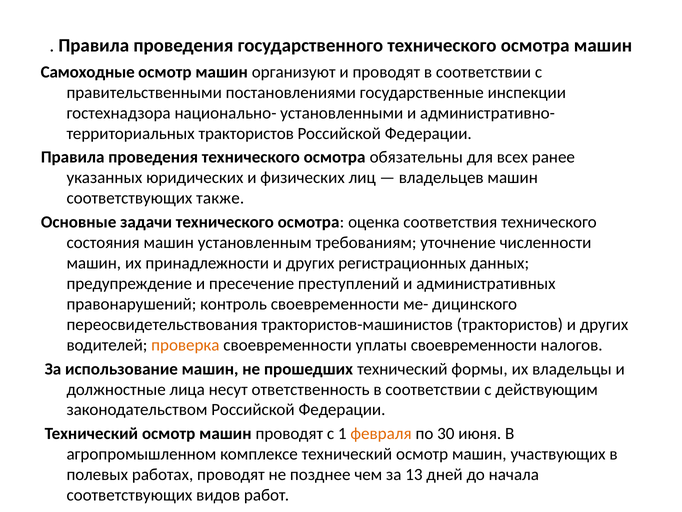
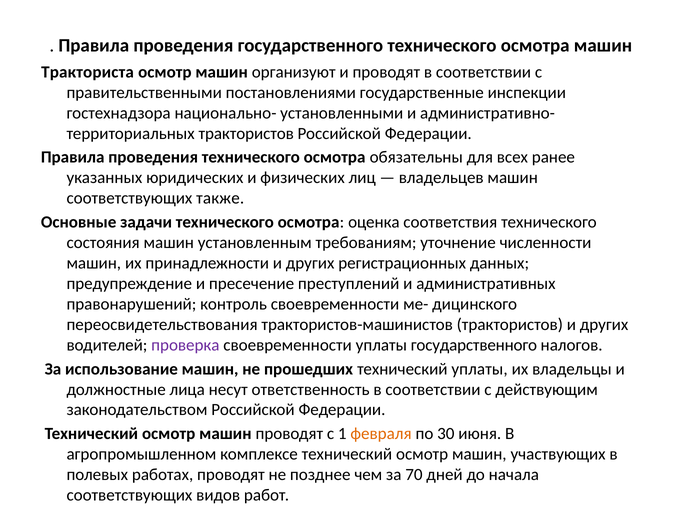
Самоходные: Самоходные -> Тракториста
проверка colour: orange -> purple
уплаты своевременности: своевременности -> государственного
технический формы: формы -> уплаты
13: 13 -> 70
